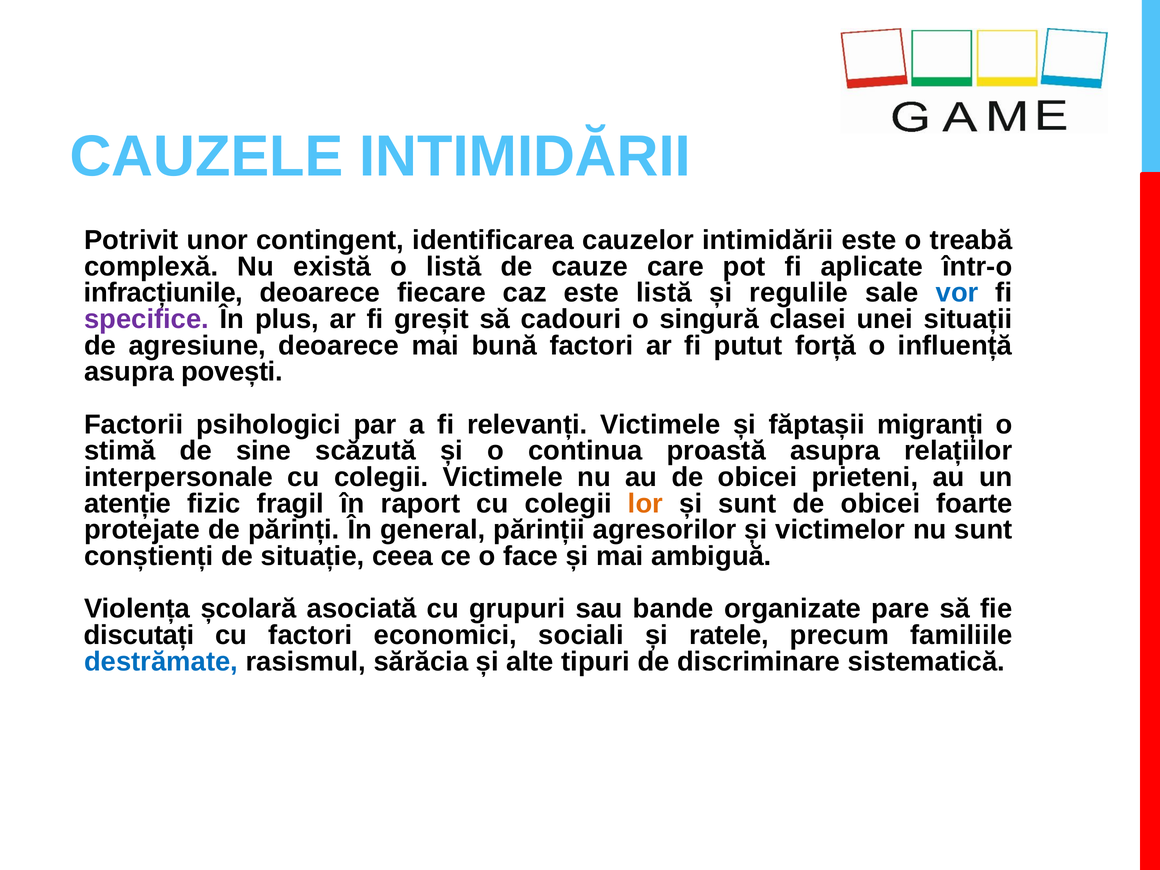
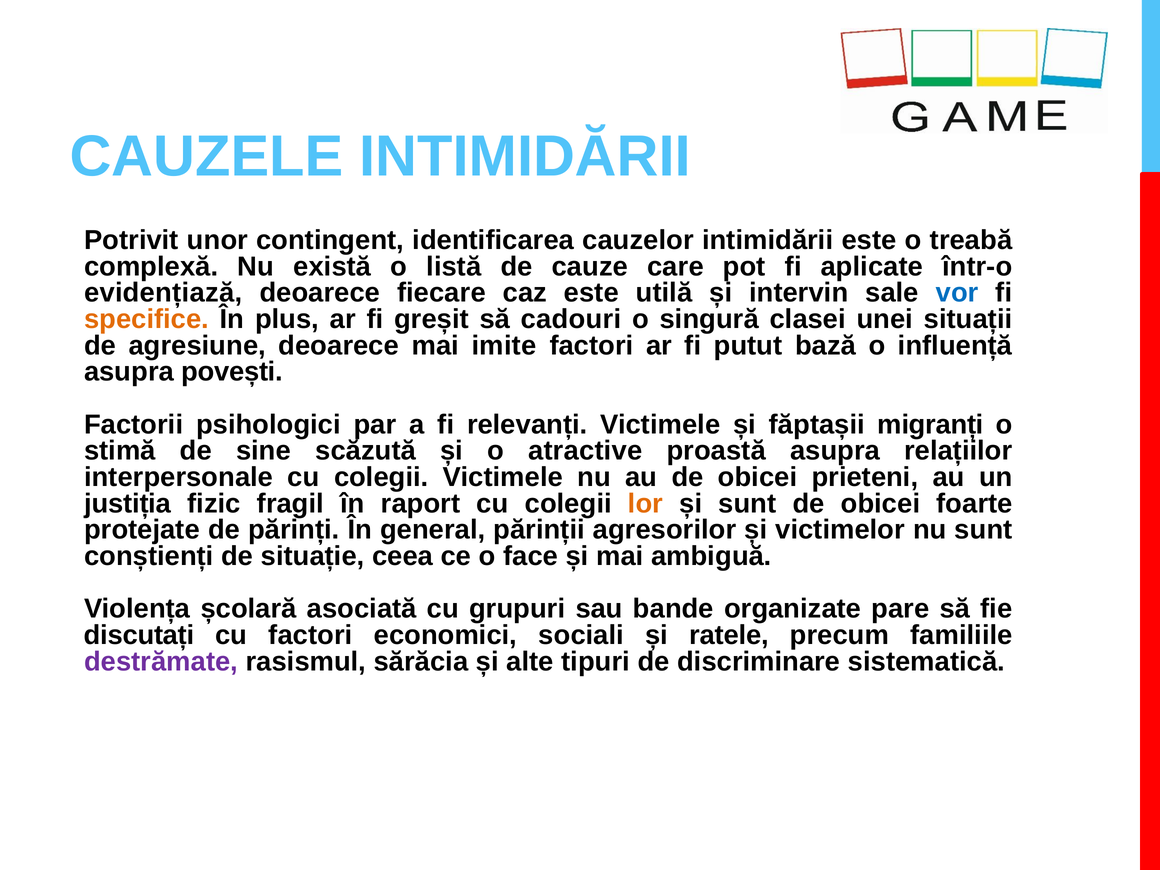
infracțiunile: infracțiunile -> evidențiază
este listă: listă -> utilă
regulile: regulile -> intervin
specifice colour: purple -> orange
bună: bună -> imite
forță: forță -> bază
continua: continua -> atractive
atenție: atenție -> justiția
destrămate colour: blue -> purple
